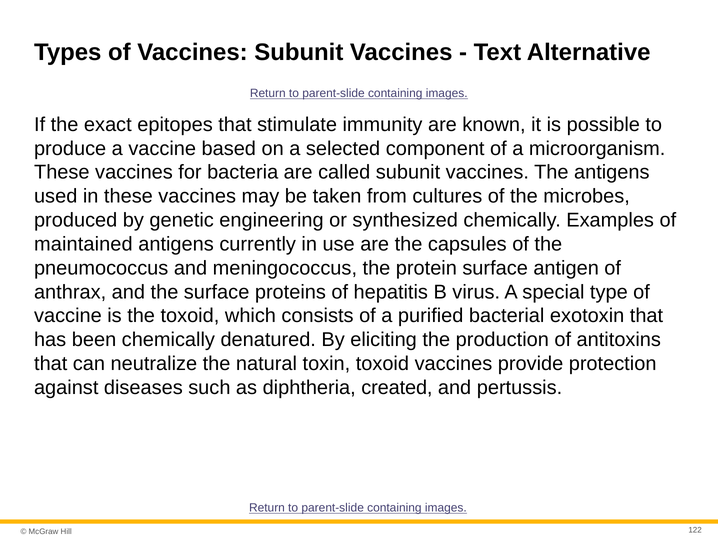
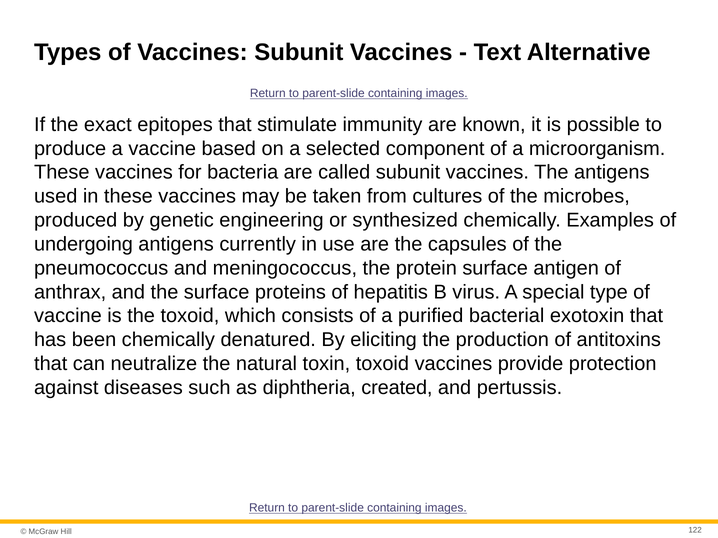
maintained: maintained -> undergoing
